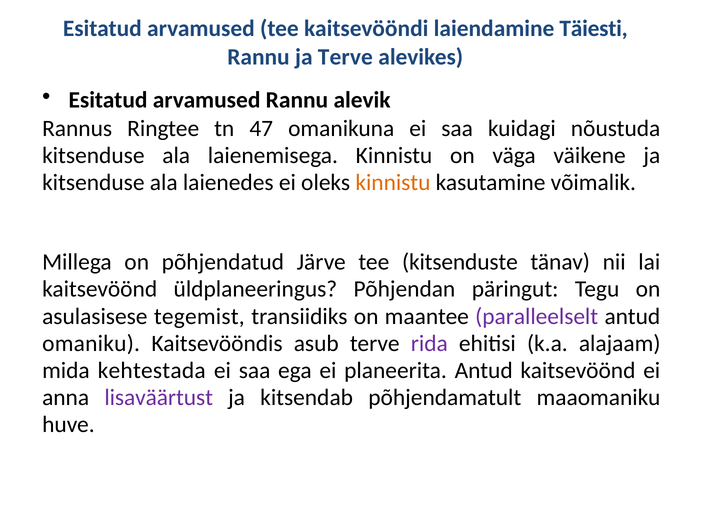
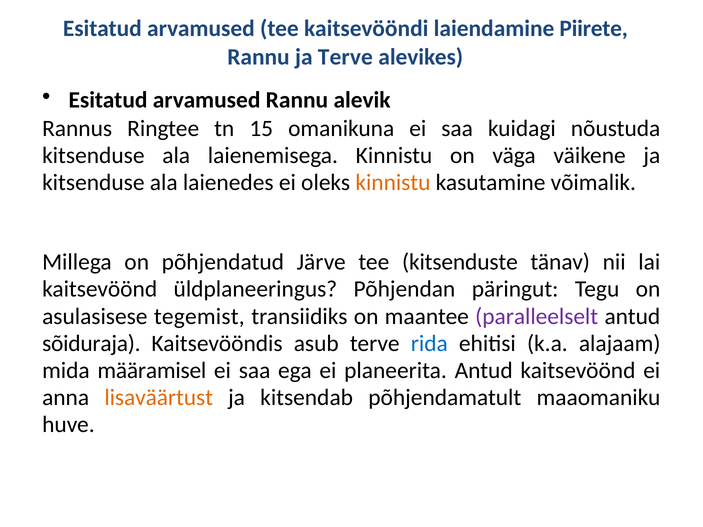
Täiesti: Täiesti -> Piirete
47: 47 -> 15
omaniku: omaniku -> sõiduraja
rida colour: purple -> blue
kehtestada: kehtestada -> määramisel
lisaväärtust colour: purple -> orange
